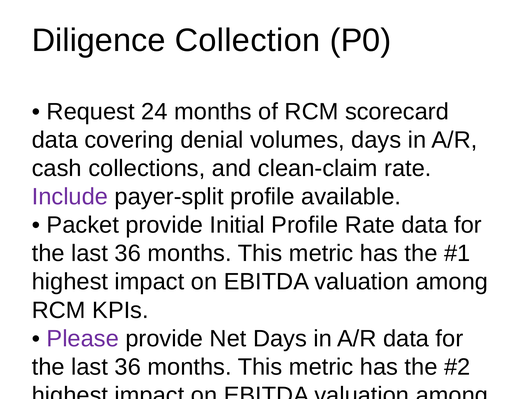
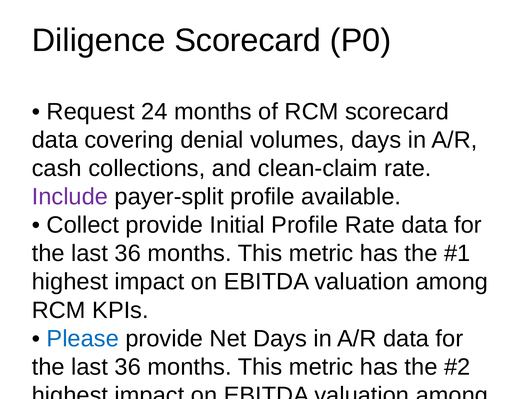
Diligence Collection: Collection -> Scorecard
Packet at (83, 225): Packet -> Collect
Please at (83, 339) colour: purple -> blue
